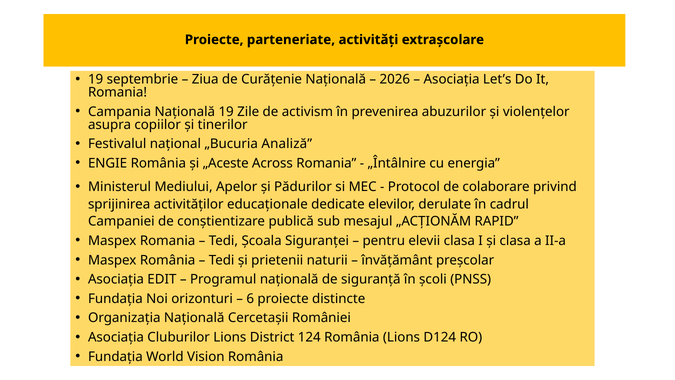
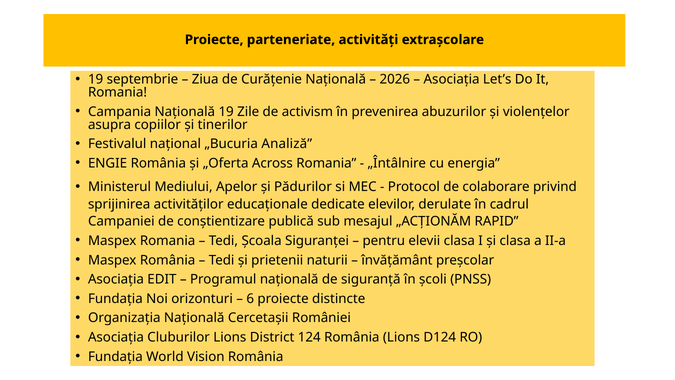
„Aceste: „Aceste -> „Oferta
